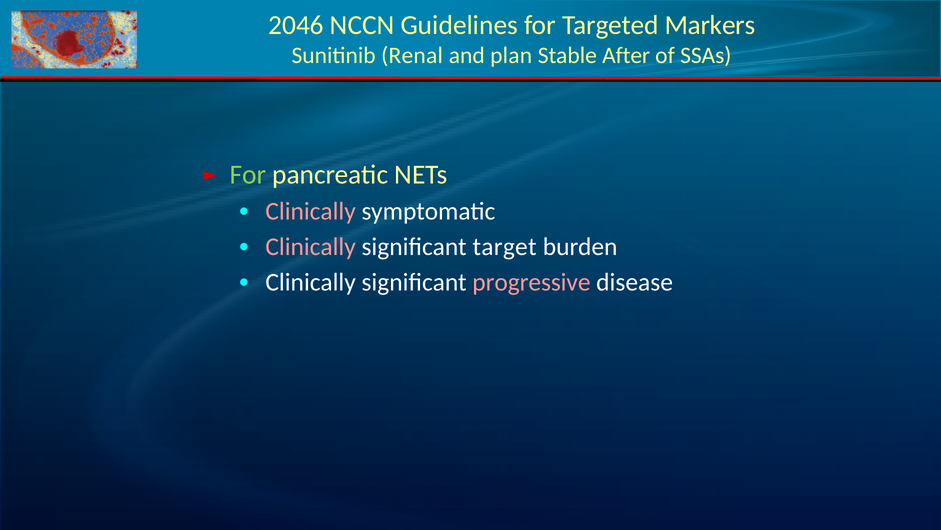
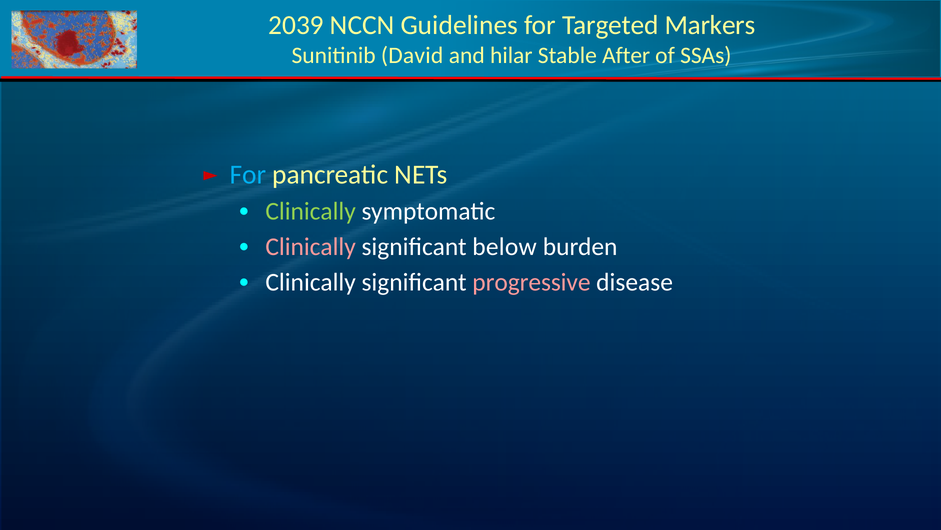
2046: 2046 -> 2039
Renal: Renal -> David
plan: plan -> hilar
For at (248, 174) colour: light green -> light blue
Clinically at (311, 211) colour: pink -> light green
target: target -> below
